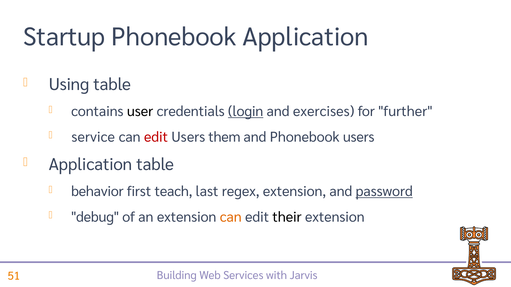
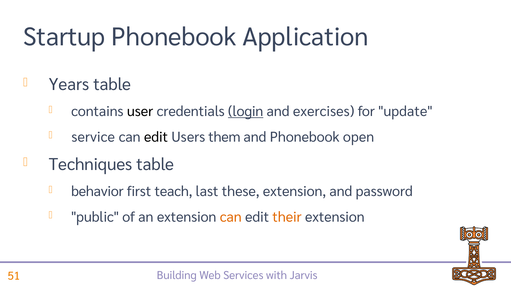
Using: Using -> Years
further: further -> update
edit at (156, 137) colour: red -> black
Phonebook users: users -> open
Application at (91, 165): Application -> Techniques
regex: regex -> these
password underline: present -> none
debug: debug -> public
their colour: black -> orange
